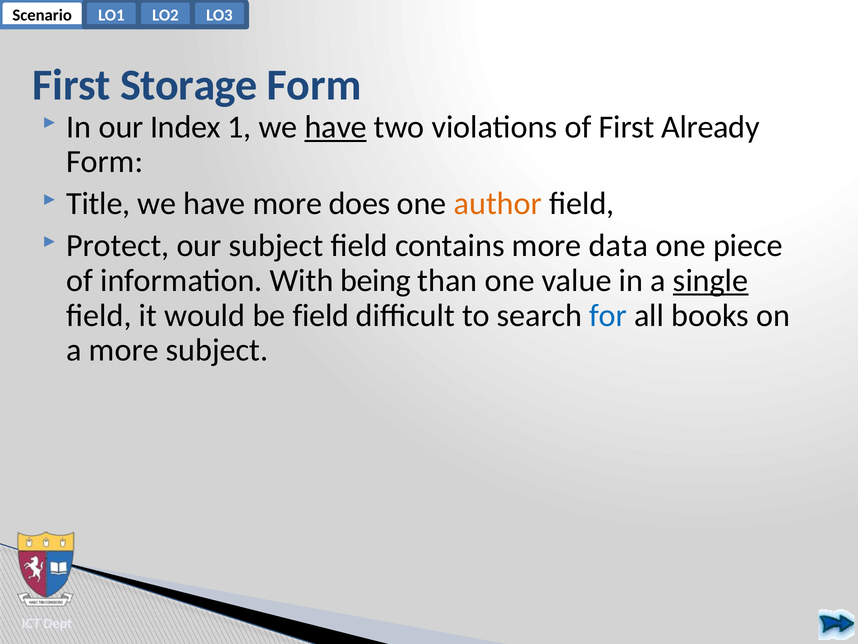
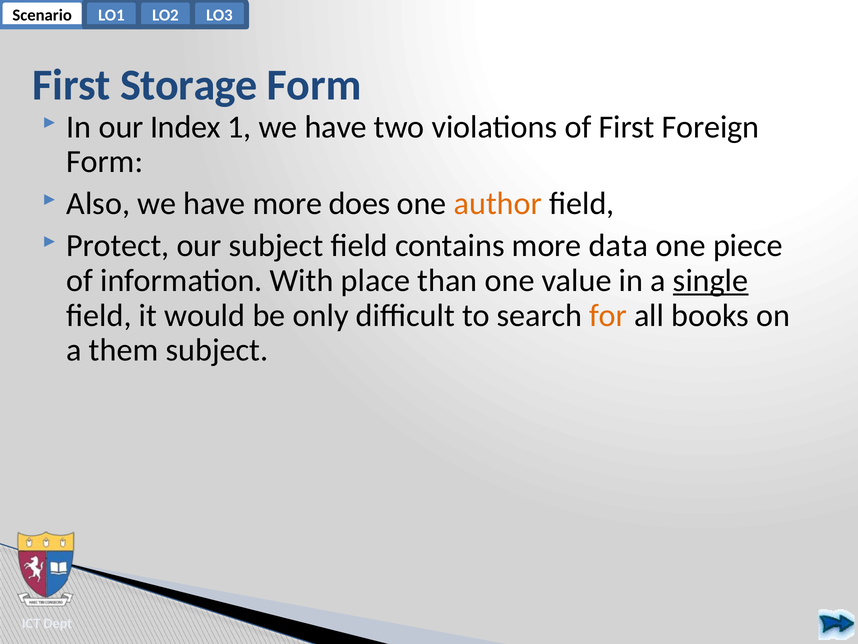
have at (336, 127) underline: present -> none
Already: Already -> Foreign
Title: Title -> Also
being: being -> place
be field: field -> only
for colour: blue -> orange
a more: more -> them
